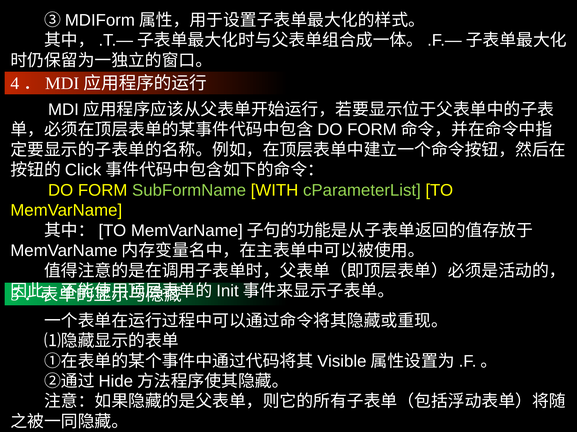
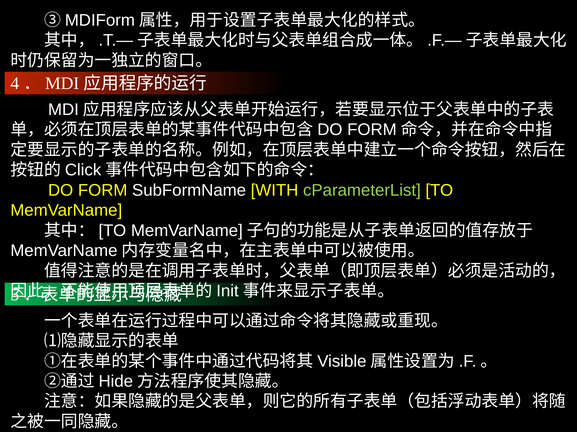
SubFormName colour: light green -> white
